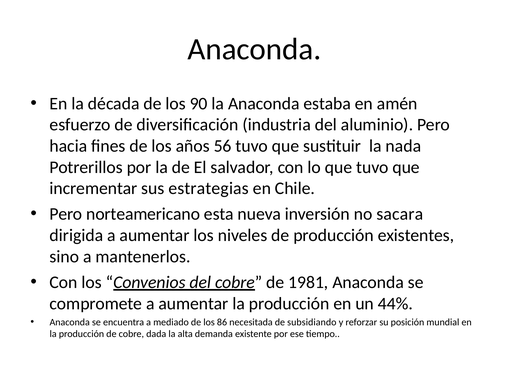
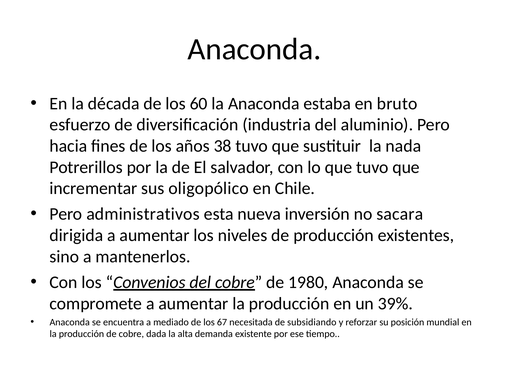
90: 90 -> 60
amén: amén -> bruto
56: 56 -> 38
estrategias: estrategias -> oligopólico
norteamericano: norteamericano -> administrativos
1981: 1981 -> 1980
44%: 44% -> 39%
86: 86 -> 67
